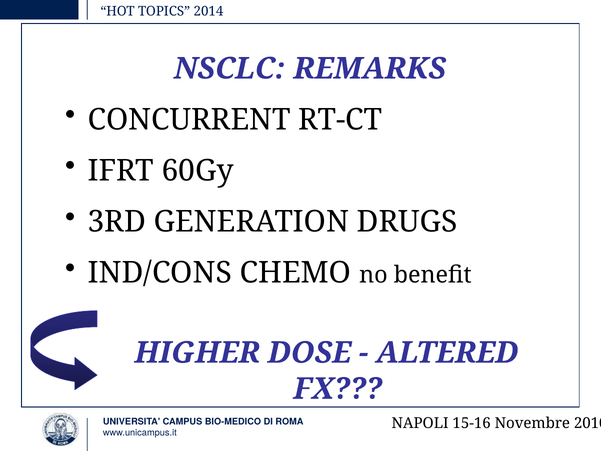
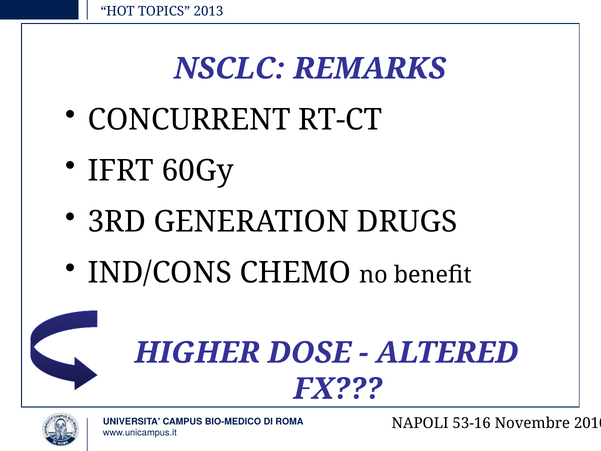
2014: 2014 -> 2013
15-16: 15-16 -> 53-16
